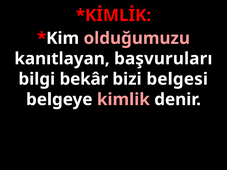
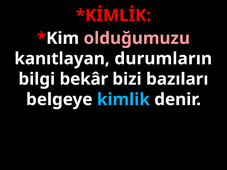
başvuruları: başvuruları -> durumların
belgesi: belgesi -> bazıları
kimlik colour: pink -> light blue
